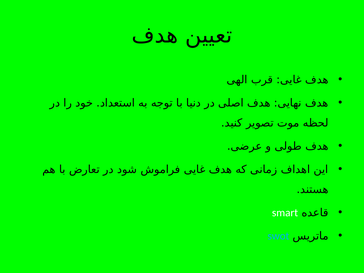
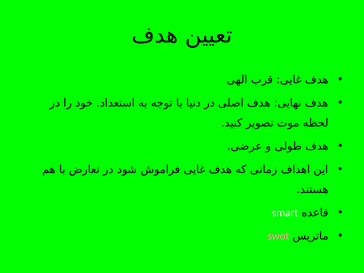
swot colour: light blue -> pink
